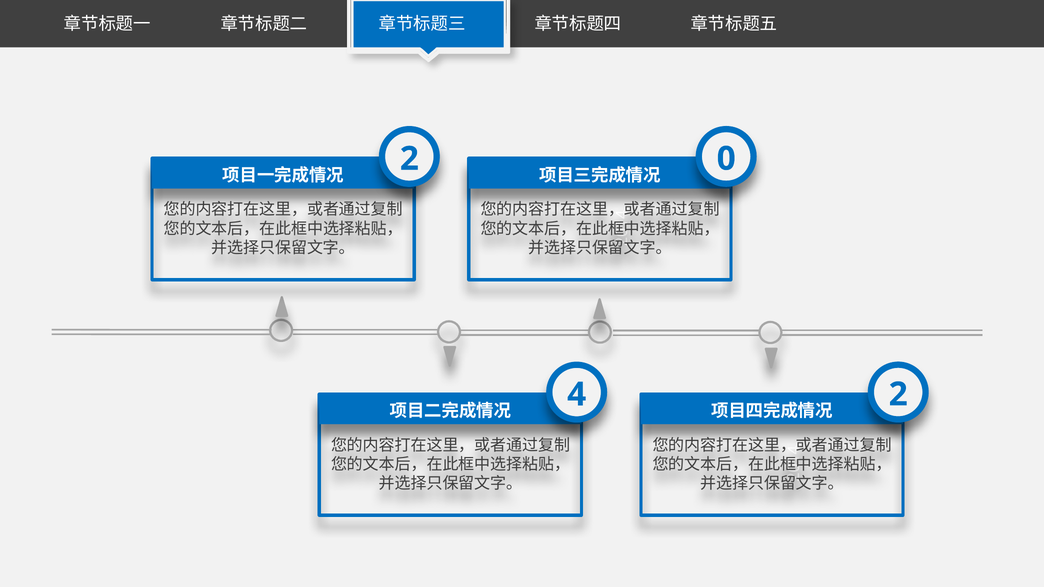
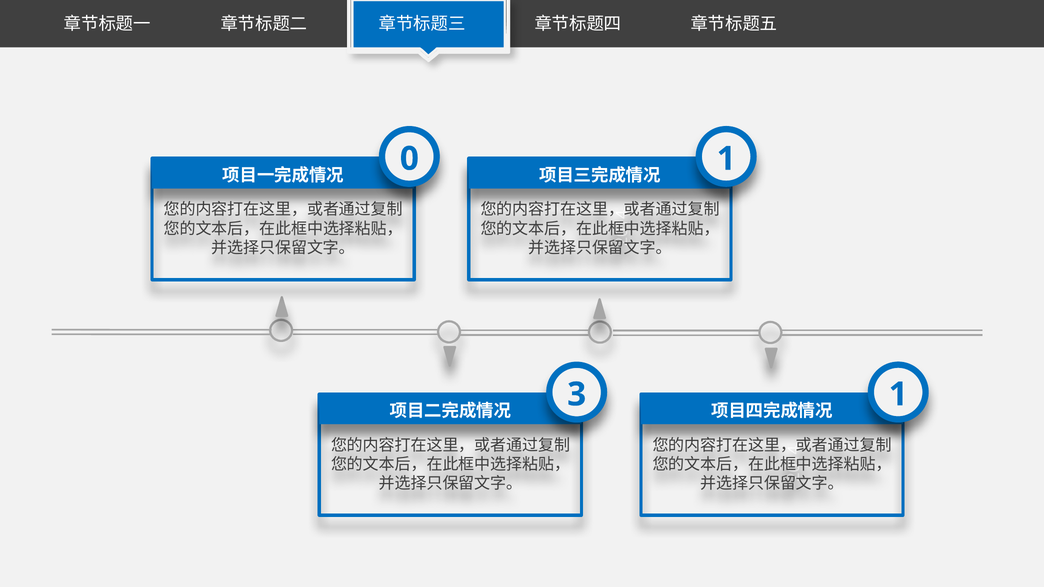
2 at (409, 159): 2 -> 0
0 at (726, 159): 0 -> 1
2 at (898, 395): 2 -> 1
4 at (577, 395): 4 -> 3
